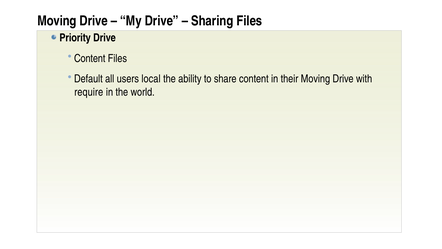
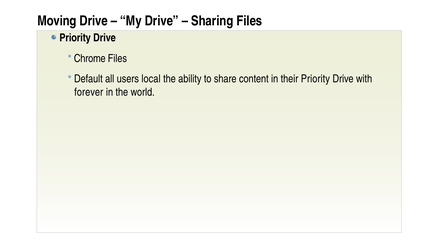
Content at (90, 58): Content -> Chrome
their Moving: Moving -> Priority
require: require -> forever
